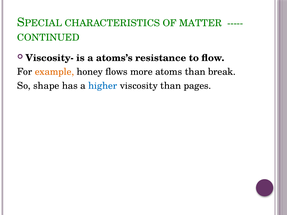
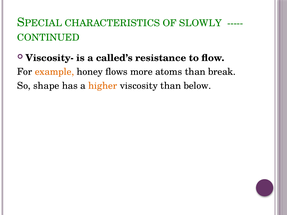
MATTER: MATTER -> SLOWLY
atoms’s: atoms’s -> called’s
higher colour: blue -> orange
pages: pages -> below
